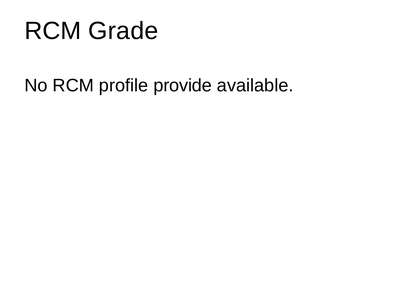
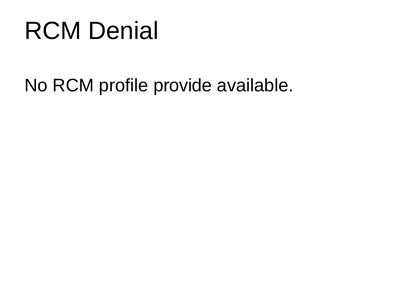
Grade: Grade -> Denial
